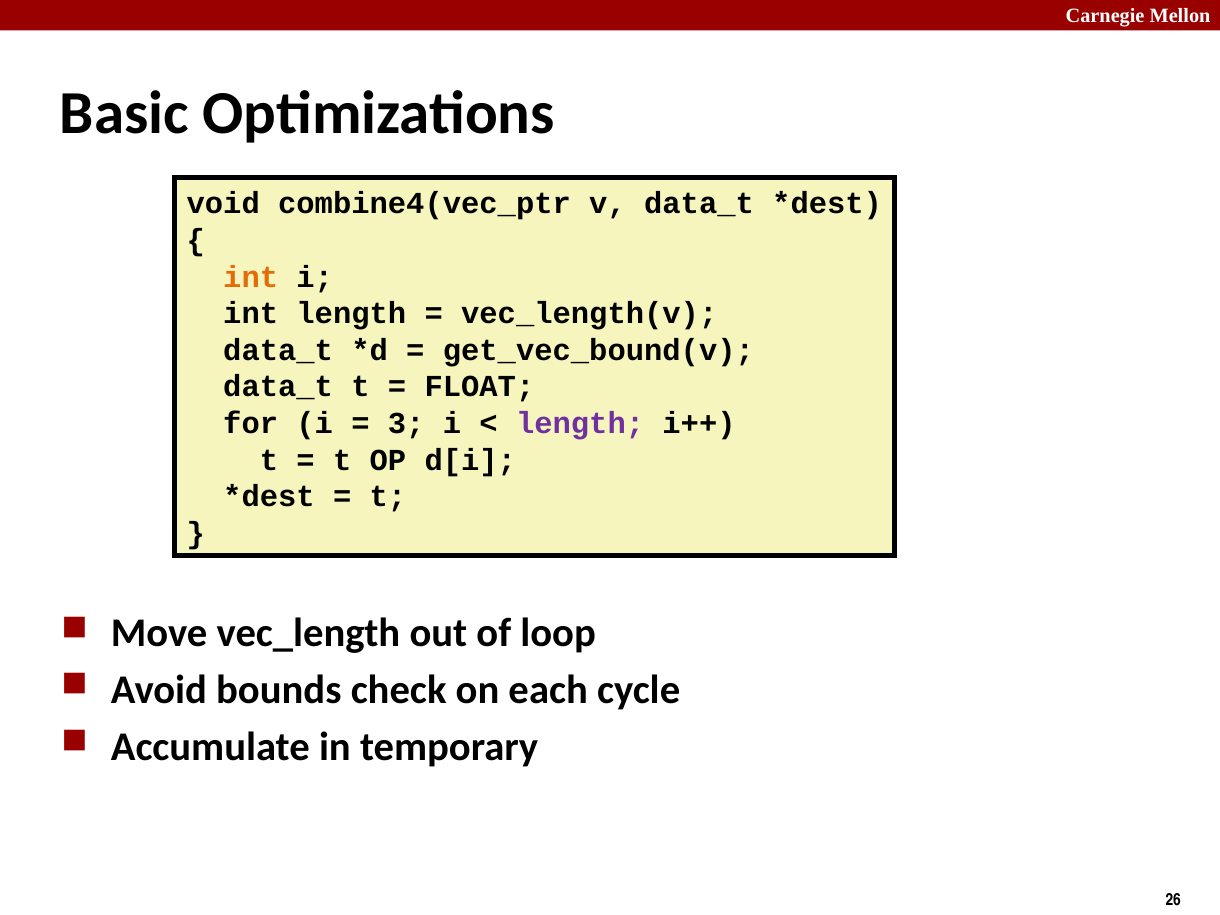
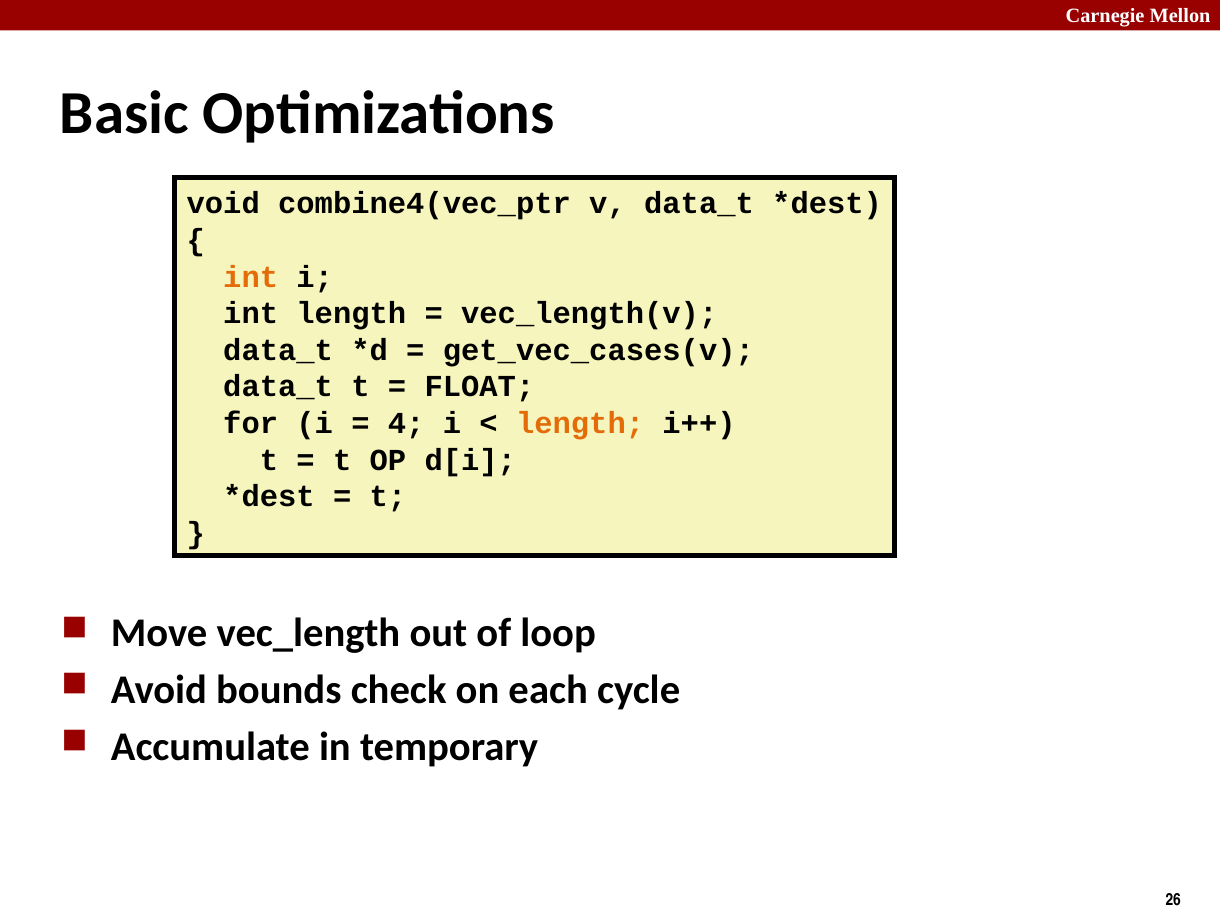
get_vec_bound(v: get_vec_bound(v -> get_vec_cases(v
3: 3 -> 4
length at (580, 424) colour: purple -> orange
